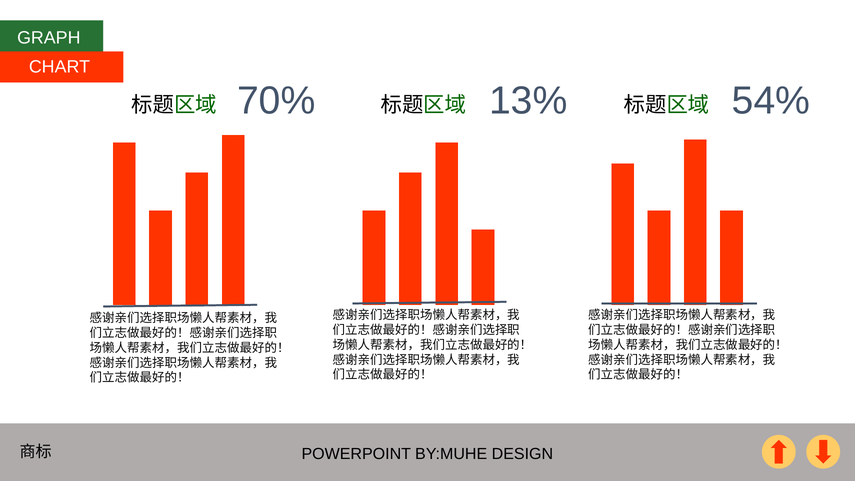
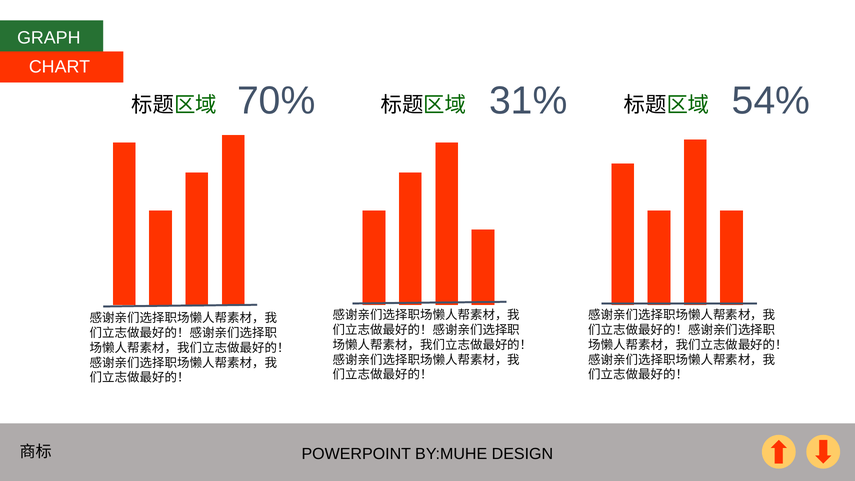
13%: 13% -> 31%
